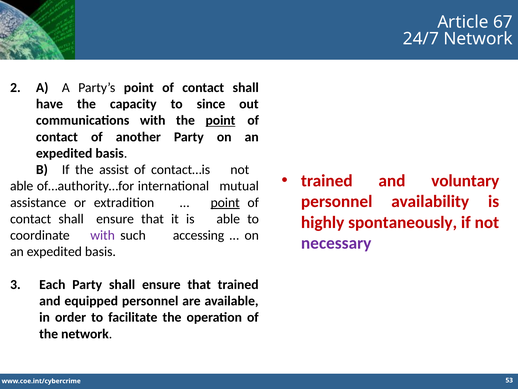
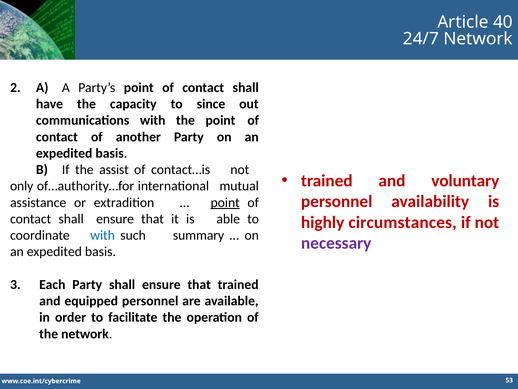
67: 67 -> 40
point at (220, 120) underline: present -> none
able at (22, 186): able -> only
spontaneously: spontaneously -> circumstances
with at (103, 235) colour: purple -> blue
accessing: accessing -> summary
